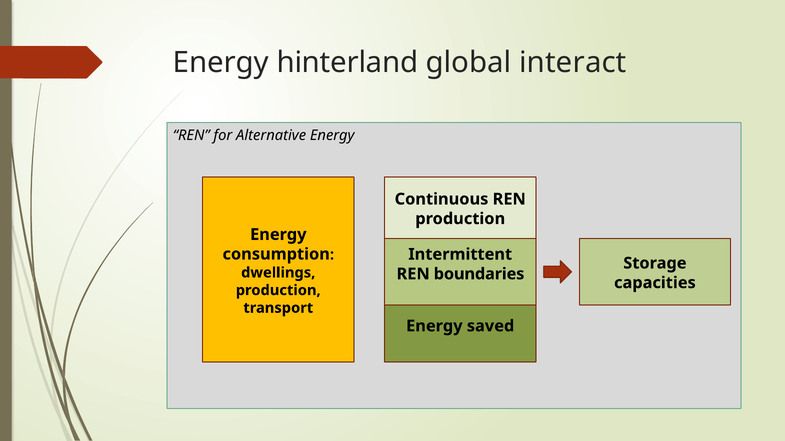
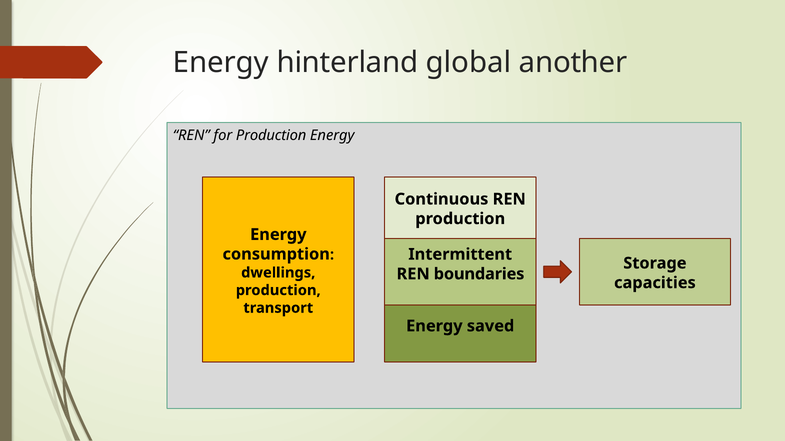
interact: interact -> another
for Alternative: Alternative -> Production
